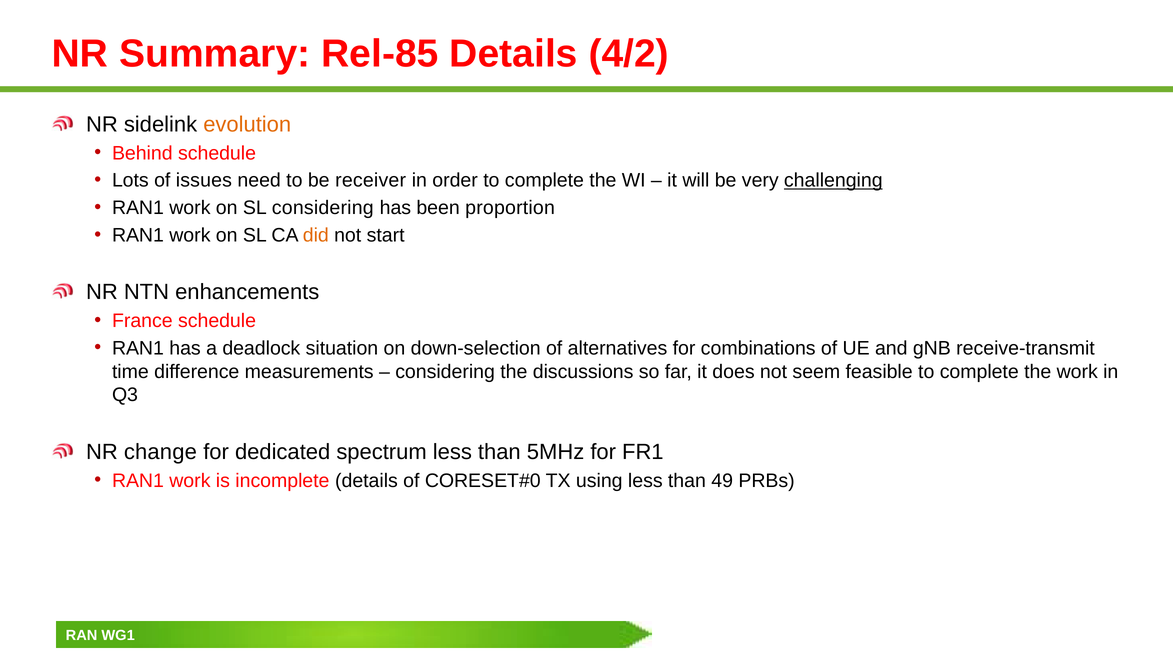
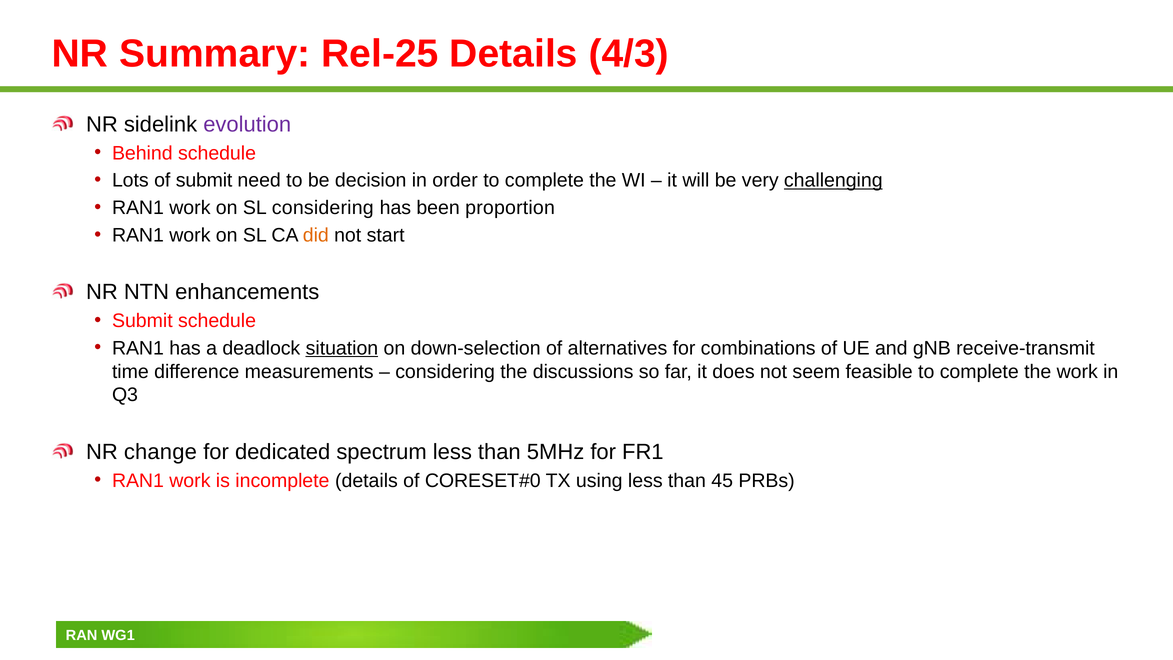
Rel-85: Rel-85 -> Rel-25
4/2: 4/2 -> 4/3
evolution colour: orange -> purple
of issues: issues -> submit
receiver: receiver -> decision
France at (142, 321): France -> Submit
situation underline: none -> present
49: 49 -> 45
